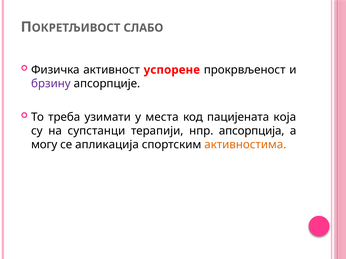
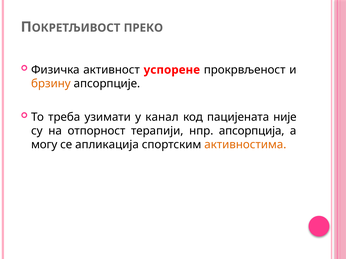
СЛАБО: СЛАБО -> ПРЕКО
брзину colour: purple -> orange
места: места -> канал
која: која -> није
супстанци: супстанци -> отпорност
